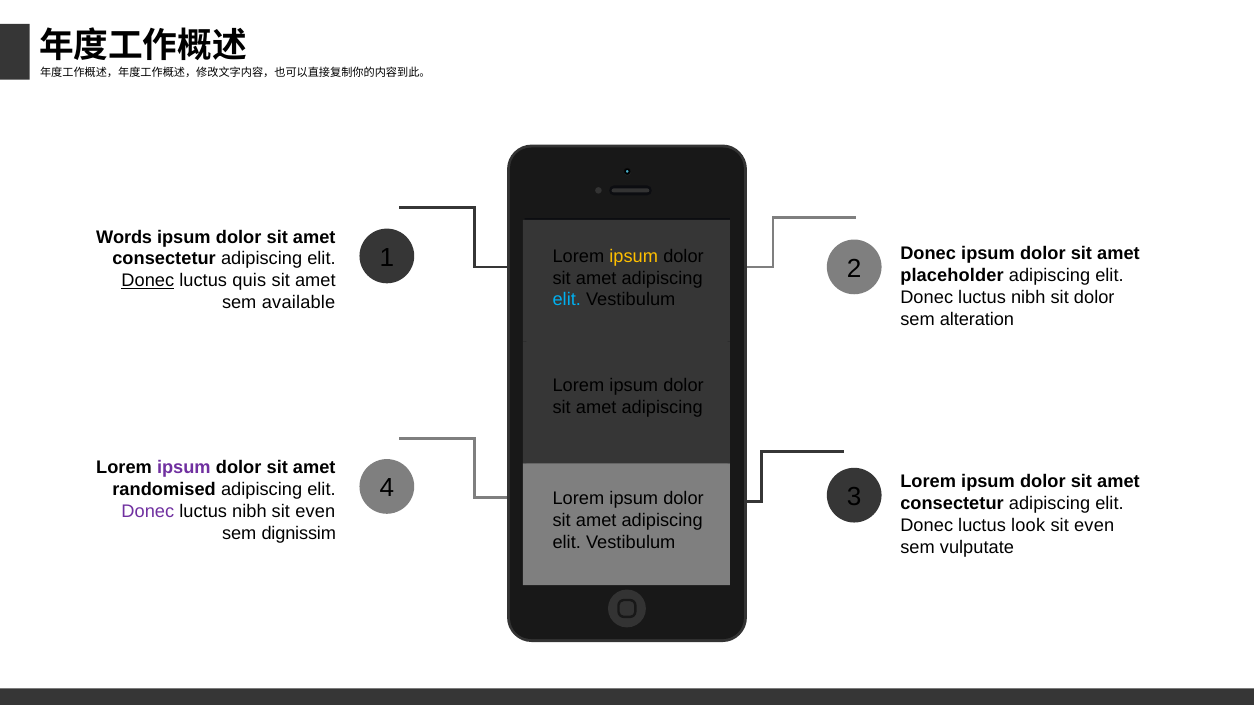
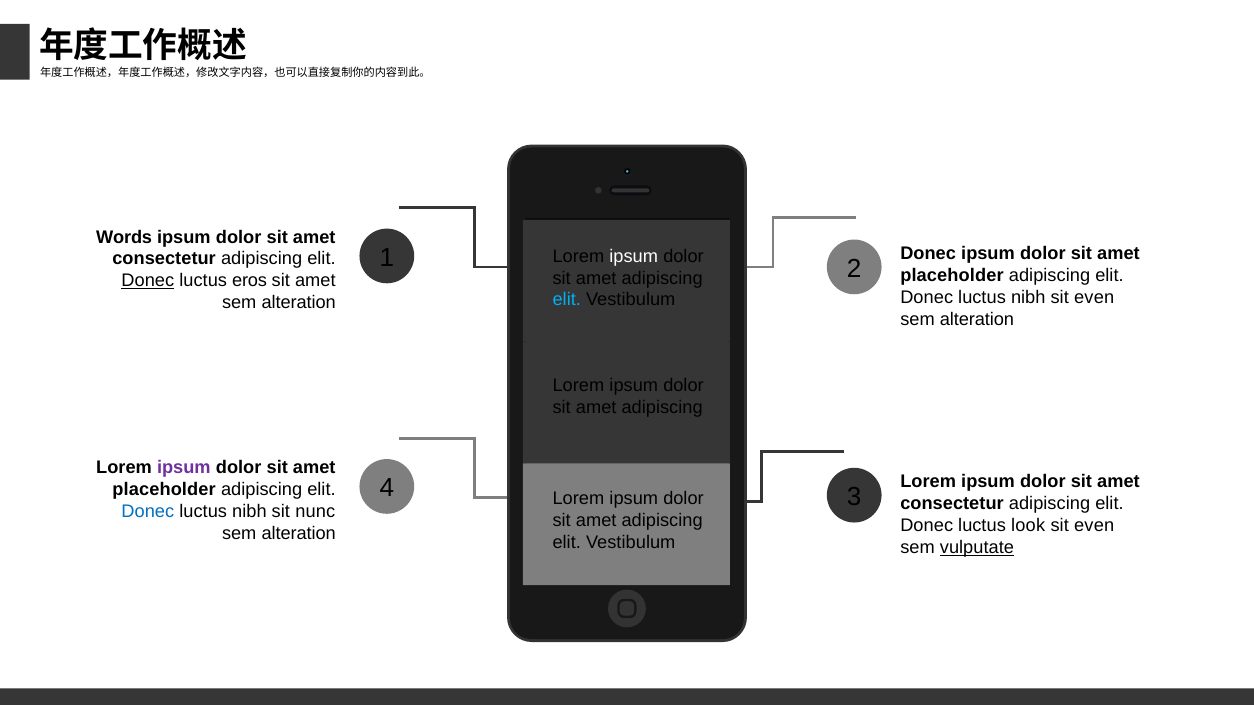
ipsum at (634, 256) colour: yellow -> white
quis: quis -> eros
nibh sit dolor: dolor -> even
available at (299, 303): available -> alteration
randomised at (164, 490): randomised -> placeholder
Donec at (148, 512) colour: purple -> blue
nibh sit even: even -> nunc
dignissim at (299, 533): dignissim -> alteration
vulputate underline: none -> present
